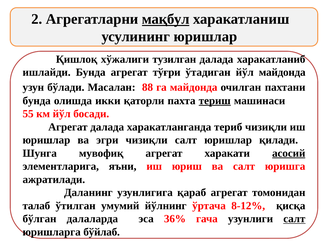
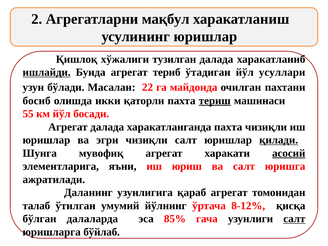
мақбул underline: present -> none
ишлайди underline: none -> present
тўғри: тўғри -> териб
йўл майдонда: майдонда -> усуллари
88: 88 -> 22
бунда at (37, 101): бунда -> босиб
харакатланганда териб: териб -> пахта
қилади underline: none -> present
36%: 36% -> 85%
